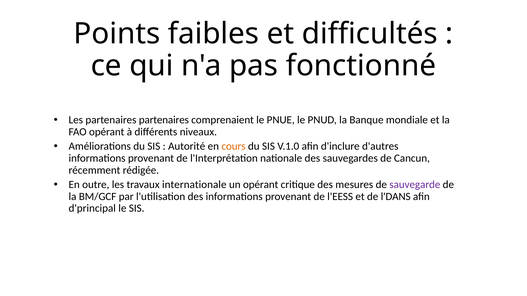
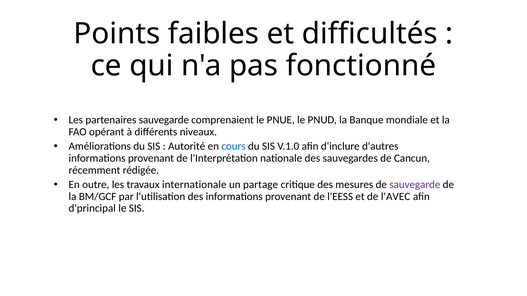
partenaires partenaires: partenaires -> sauvegarde
cours colour: orange -> blue
un opérant: opérant -> partage
l'DANS: l'DANS -> l'AVEC
